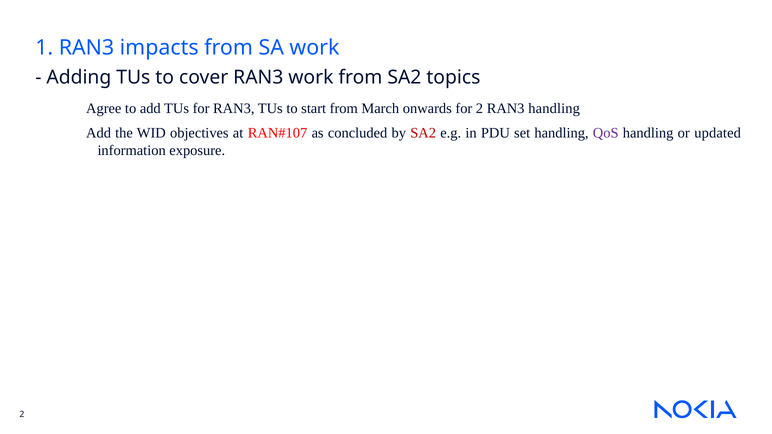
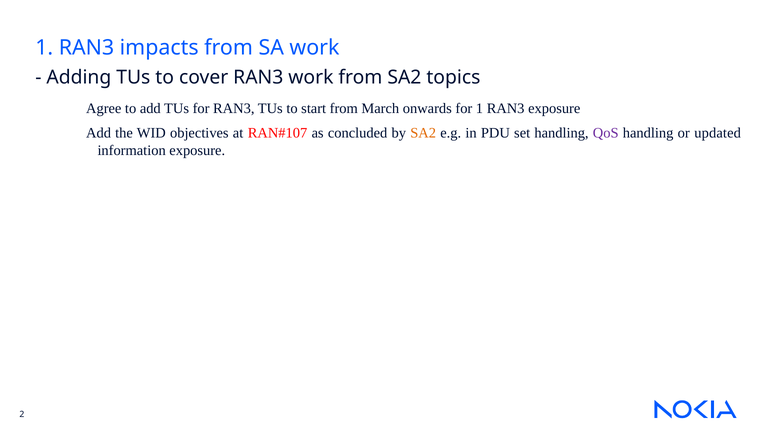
for 2: 2 -> 1
RAN3 handling: handling -> exposure
SA2 at (423, 133) colour: red -> orange
